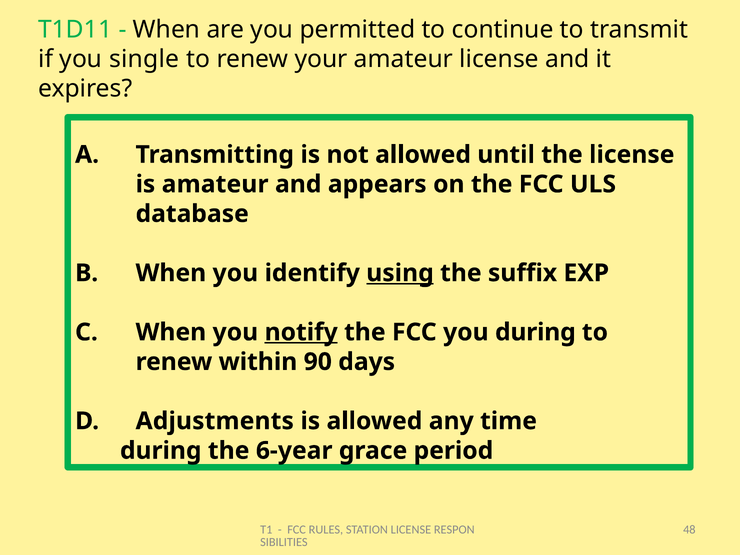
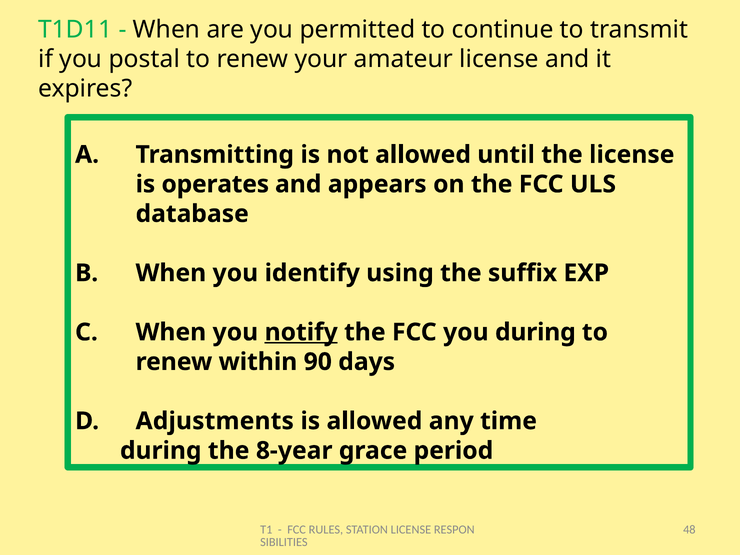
single: single -> postal
is amateur: amateur -> operates
using underline: present -> none
6-year: 6-year -> 8-year
